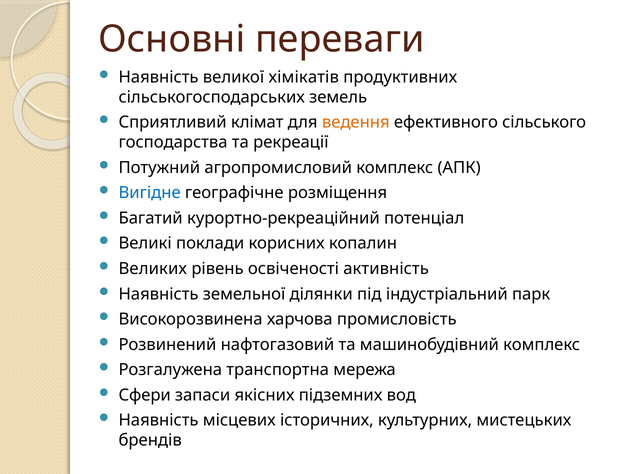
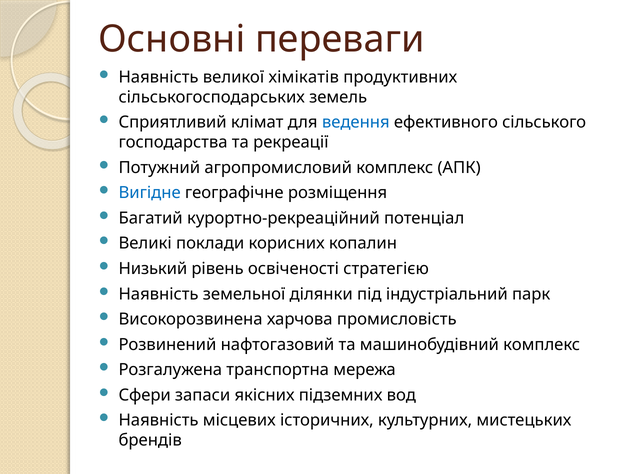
ведення colour: orange -> blue
Великих: Великих -> Низький
активність: активність -> стратегією
